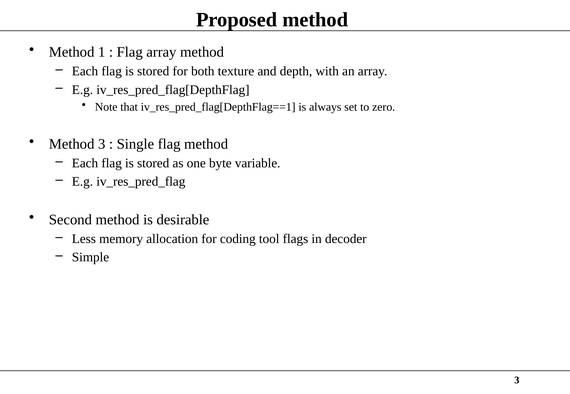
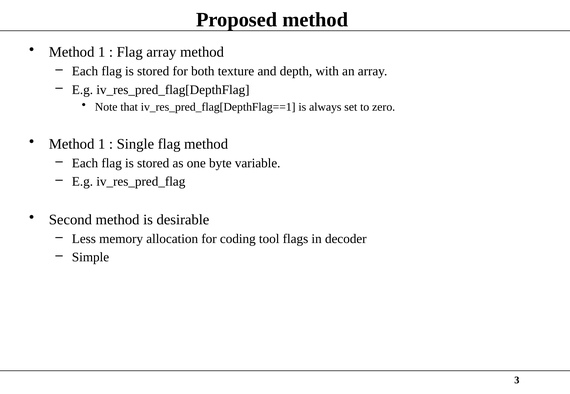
3 at (102, 144): 3 -> 1
